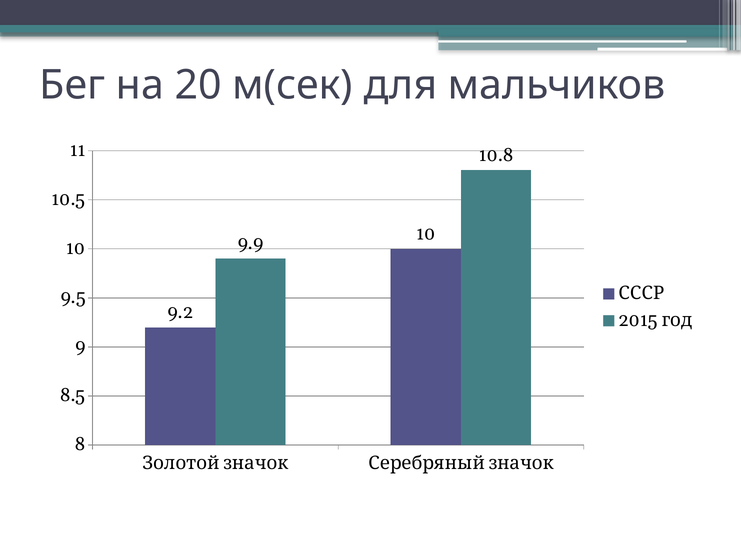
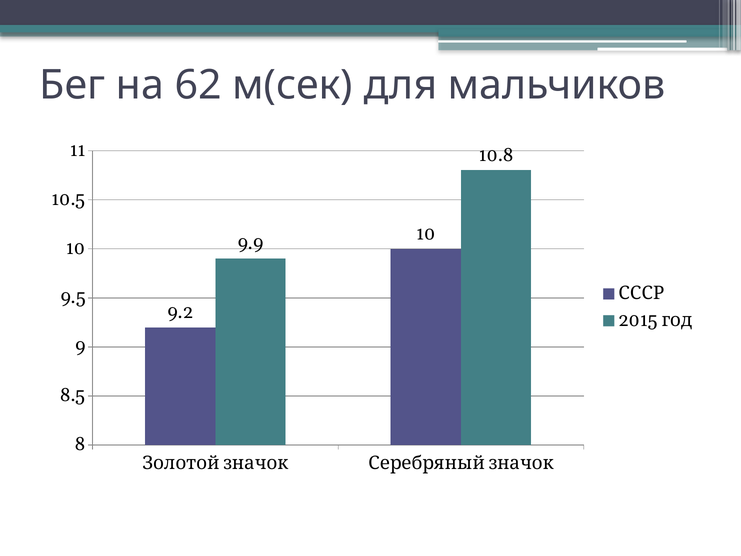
20: 20 -> 62
